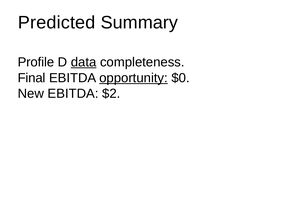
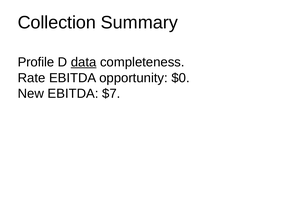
Predicted: Predicted -> Collection
Final: Final -> Rate
opportunity underline: present -> none
$2: $2 -> $7
